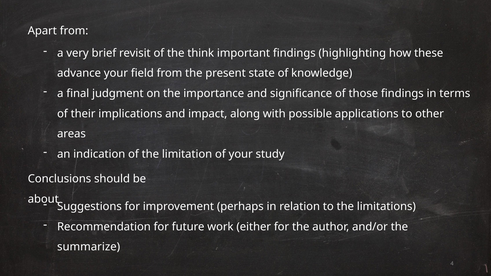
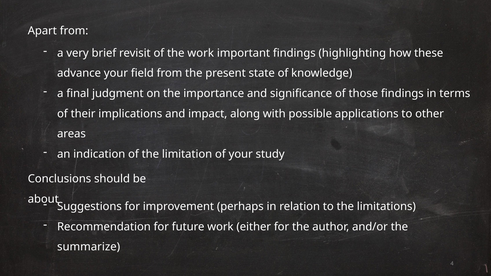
the think: think -> work
